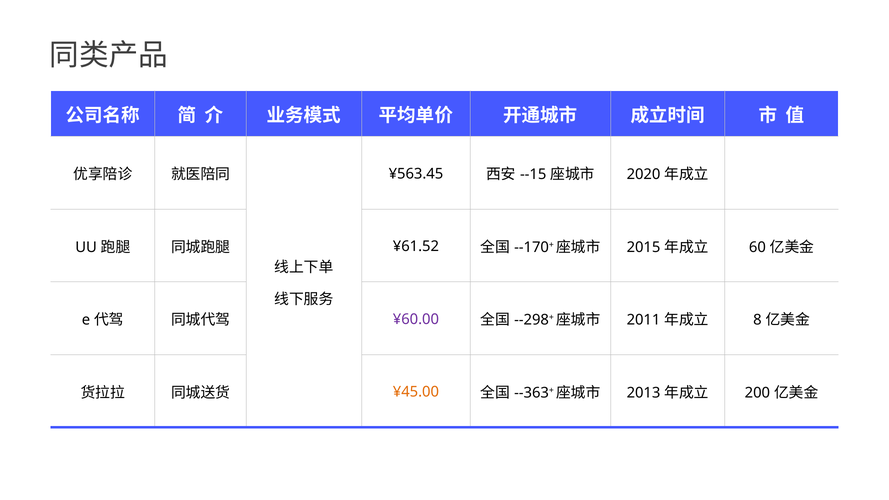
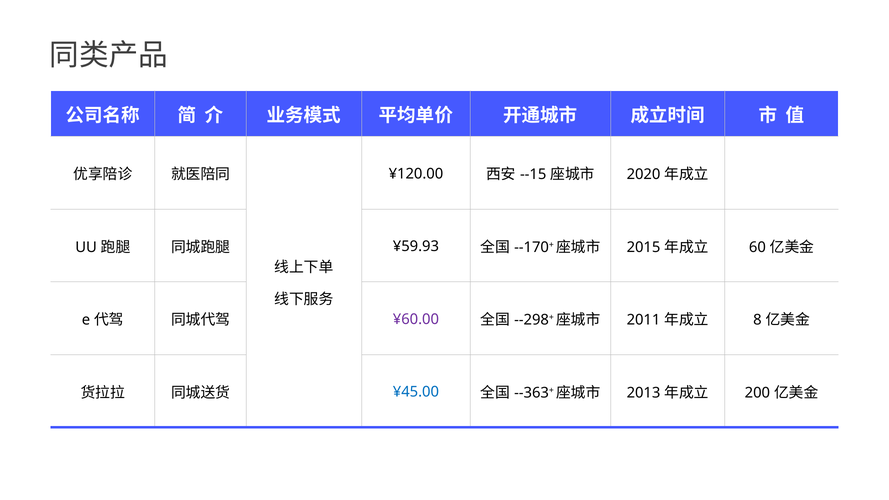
¥563.45: ¥563.45 -> ¥120.00
¥61.52: ¥61.52 -> ¥59.93
¥45.00 colour: orange -> blue
